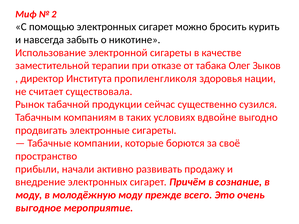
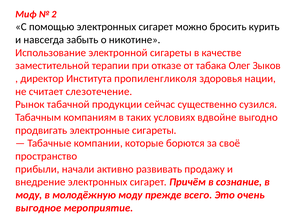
существовала: существовала -> слезотечение
